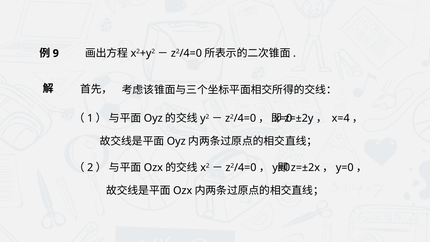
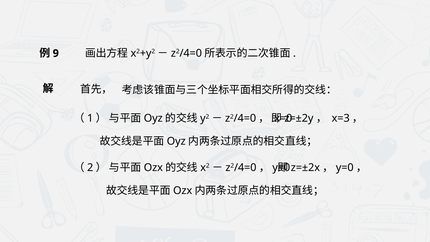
x=4: x=4 -> x=3
